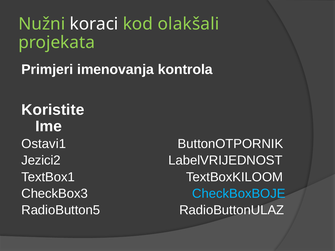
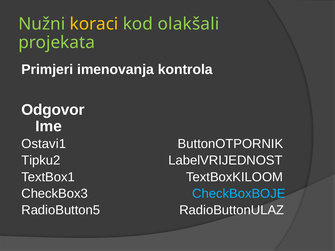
koraci colour: white -> yellow
Koristite: Koristite -> Odgovor
Jezici2: Jezici2 -> Tipku2
